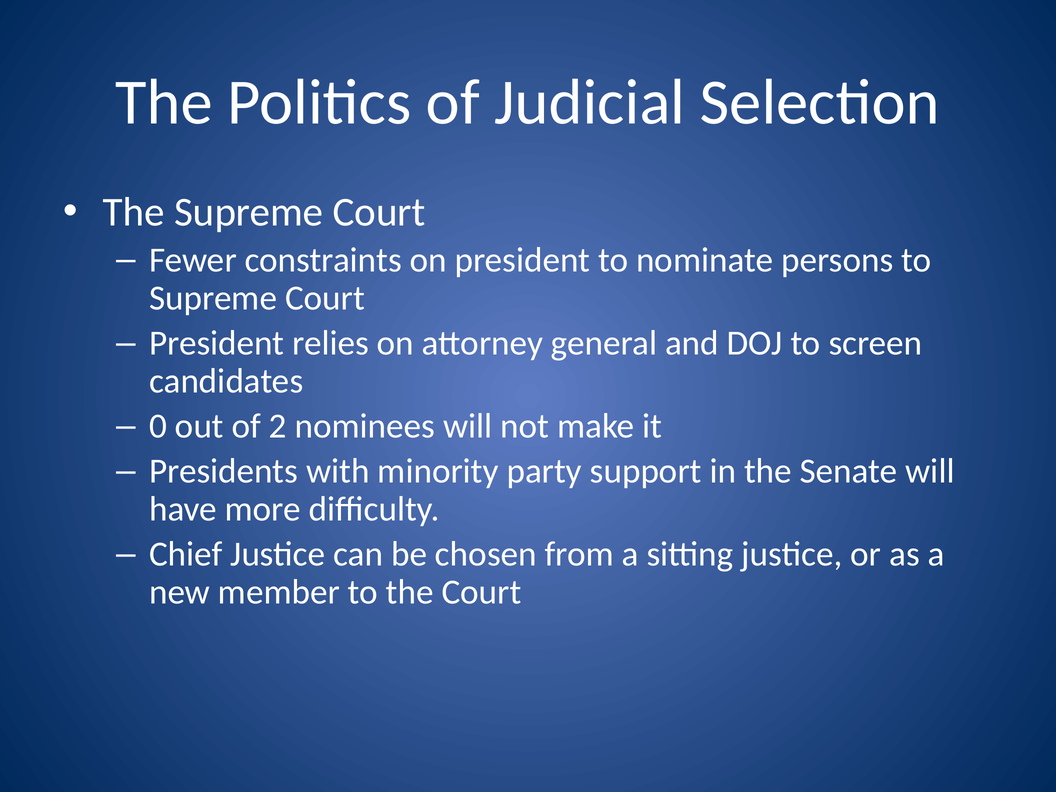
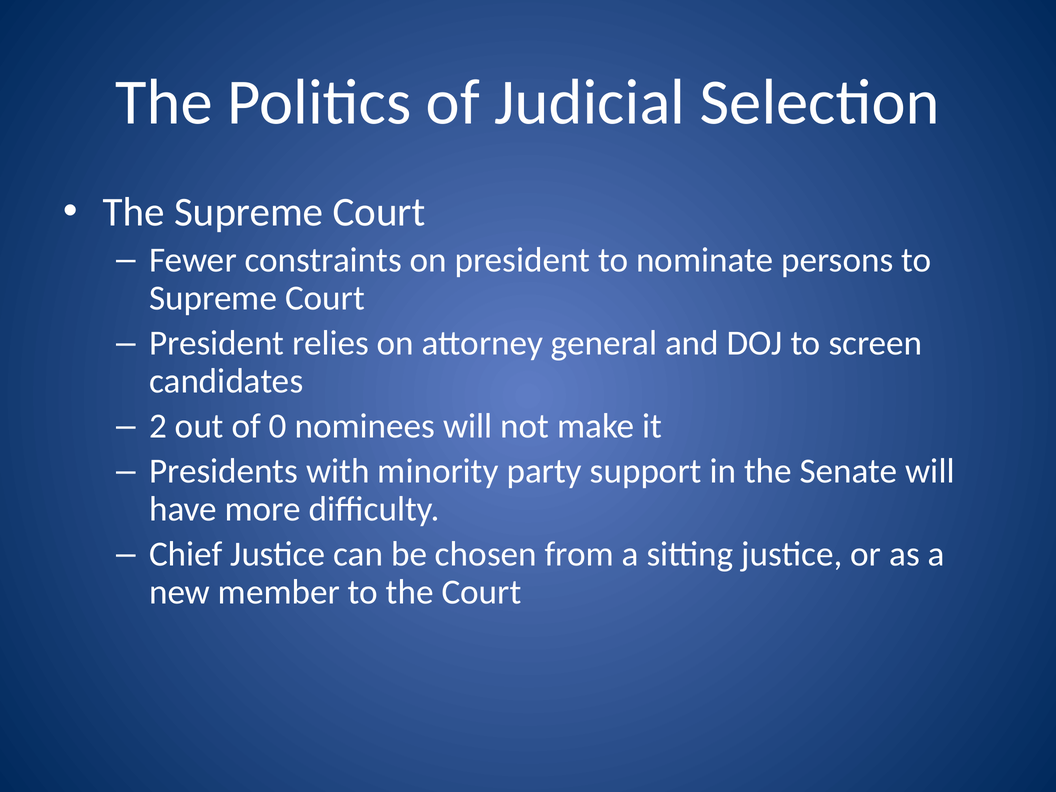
0: 0 -> 2
2: 2 -> 0
